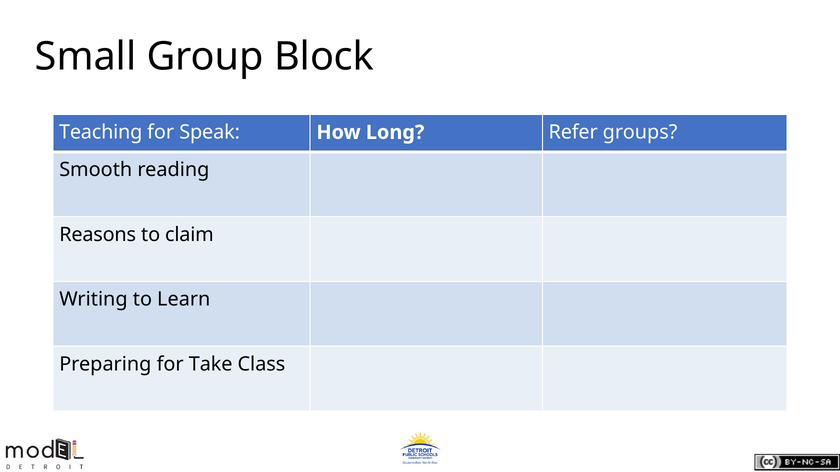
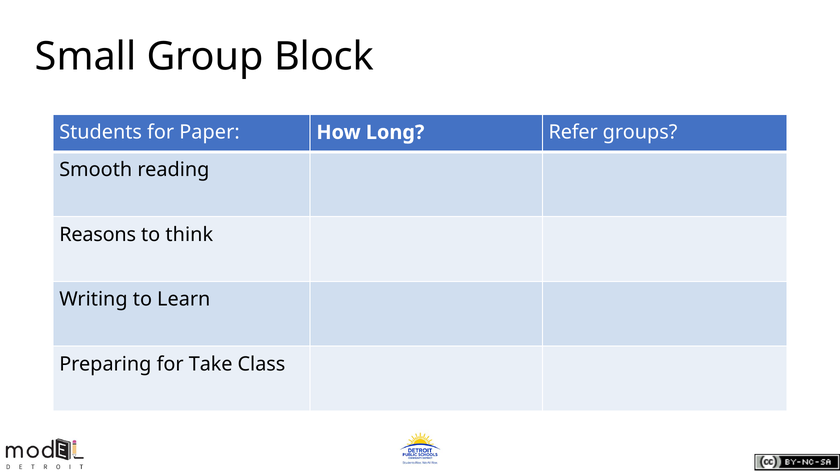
Teaching: Teaching -> Students
Speak: Speak -> Paper
claim: claim -> think
